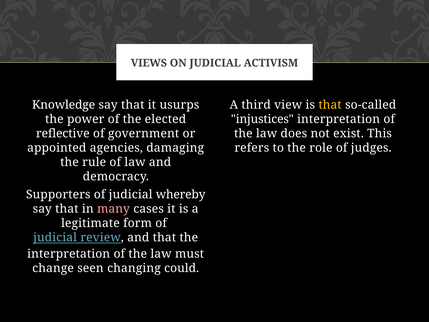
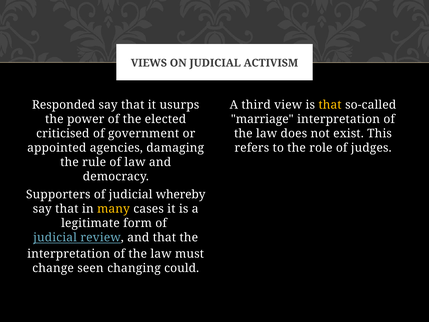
Knowledge: Knowledge -> Responded
injustices: injustices -> marriage
reflective: reflective -> criticised
many colour: pink -> yellow
